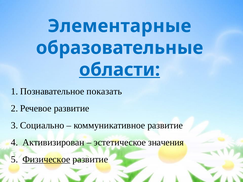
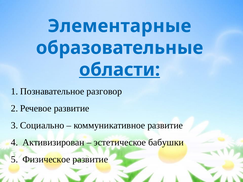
показать: показать -> разговор
значения: значения -> бабушки
Физическое underline: present -> none
